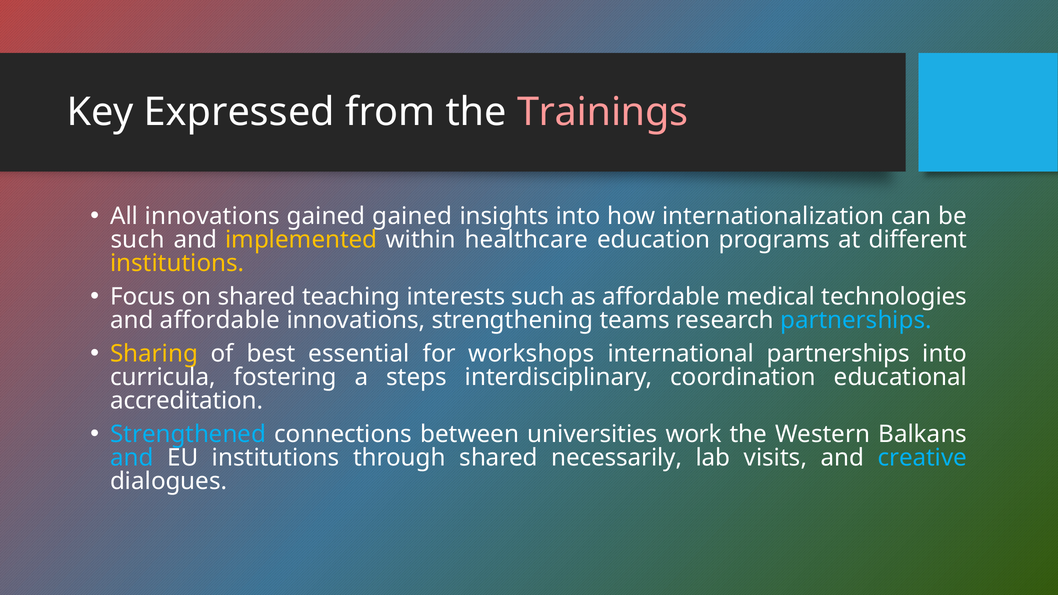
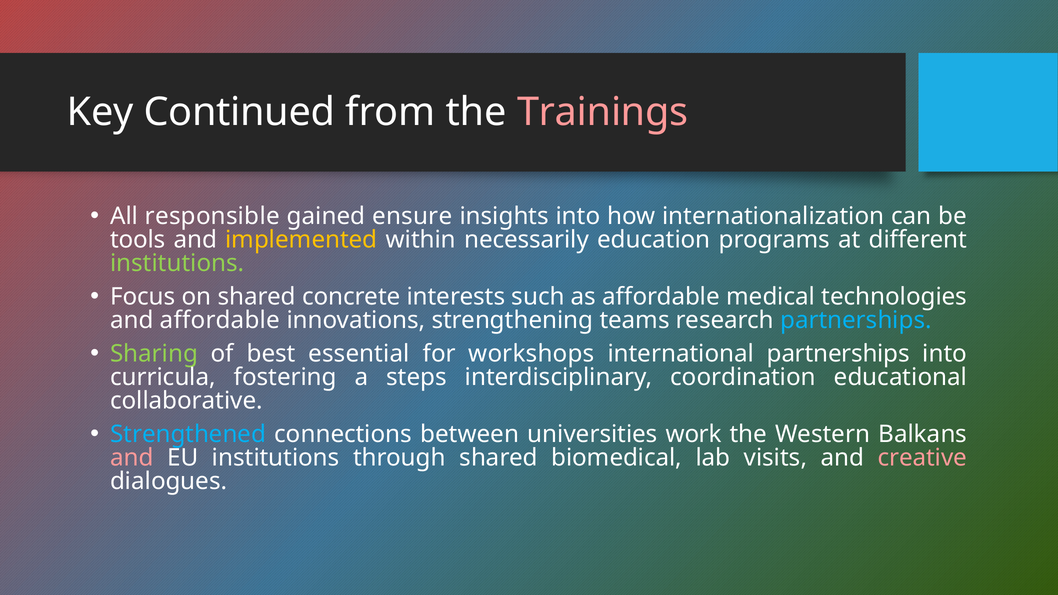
Expressed: Expressed -> Continued
All innovations: innovations -> responsible
gained gained: gained -> ensure
such at (138, 240): such -> tools
healthcare: healthcare -> necessarily
institutions at (177, 263) colour: yellow -> light green
teaching: teaching -> concrete
Sharing colour: yellow -> light green
accreditation: accreditation -> collaborative
and at (132, 458) colour: light blue -> pink
necessarily: necessarily -> biomedical
creative colour: light blue -> pink
